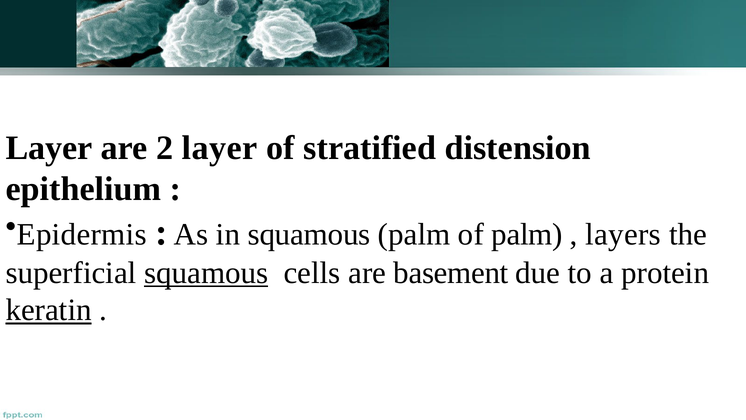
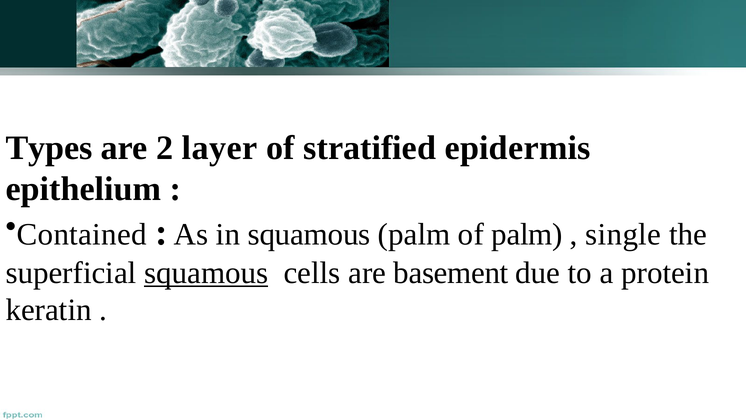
Layer at (49, 148): Layer -> Types
distension: distension -> epidermis
Epidermis: Epidermis -> Contained
layers: layers -> single
keratin underline: present -> none
